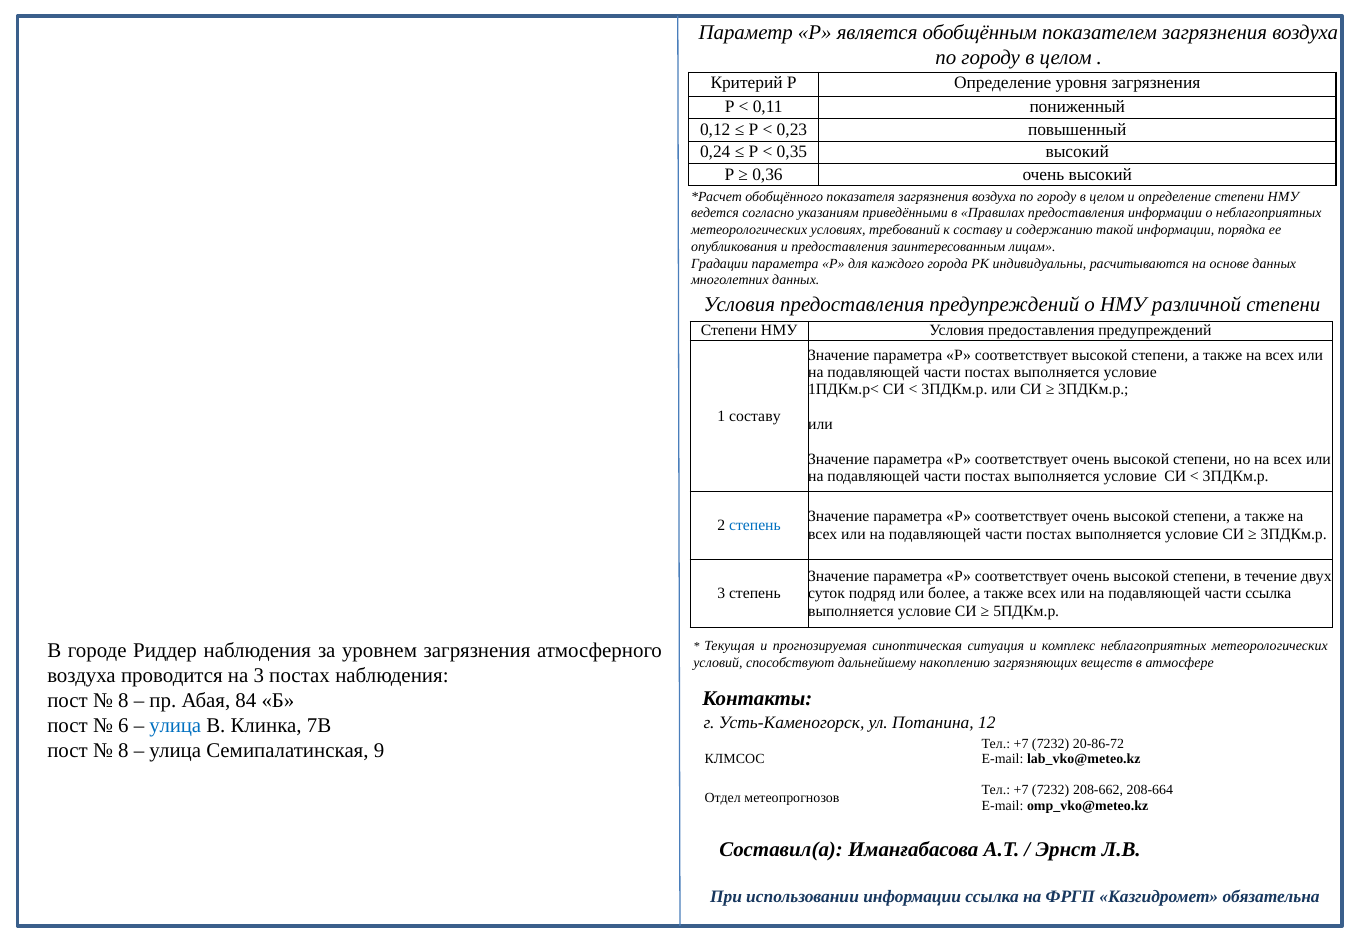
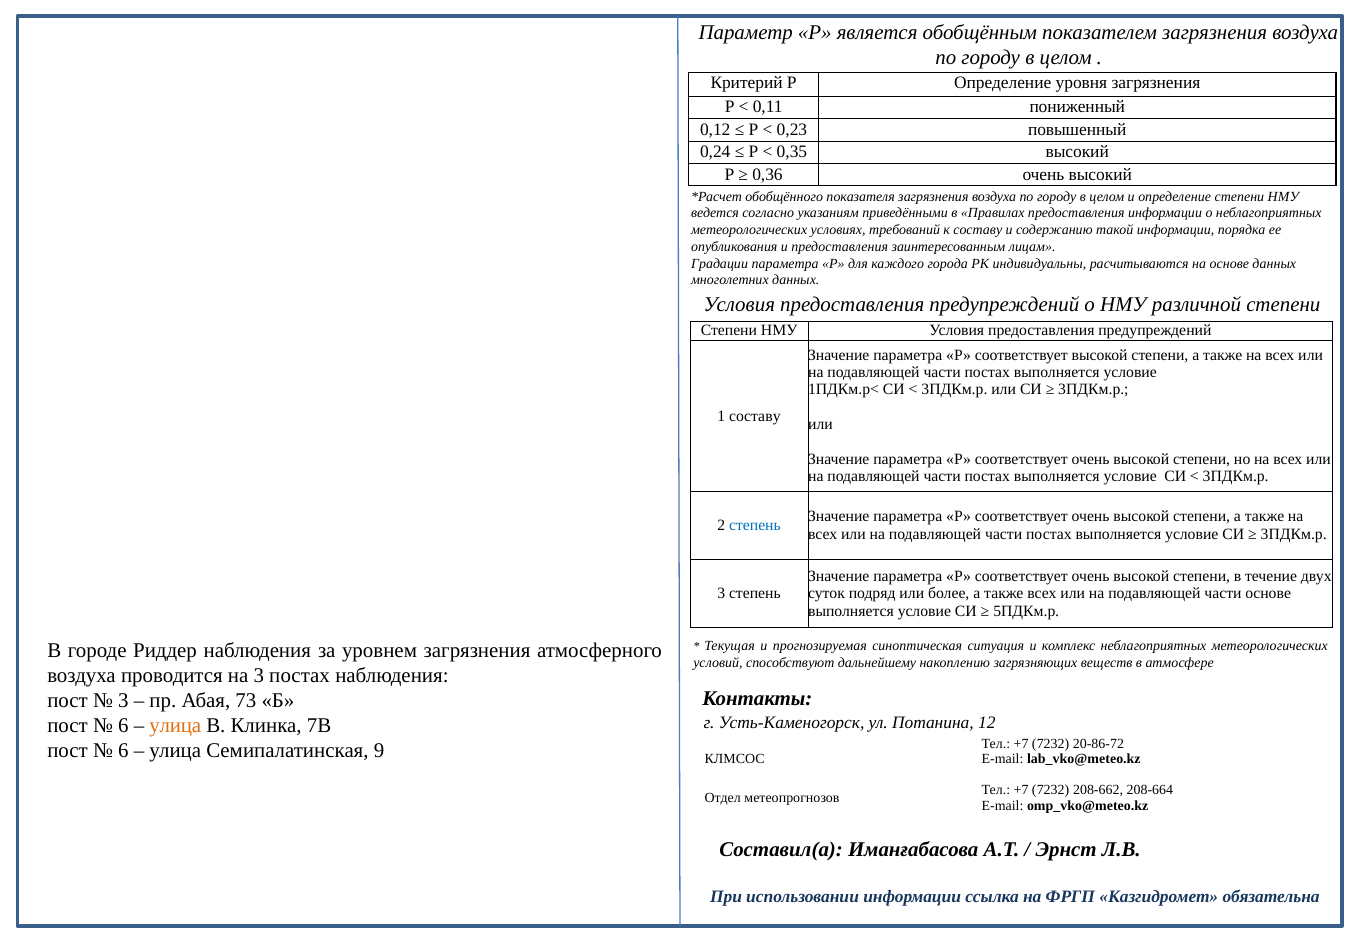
части ссылка: ссылка -> основе
8 at (123, 700): 8 -> 3
84: 84 -> 73
улица at (175, 725) colour: blue -> orange
8 at (123, 750): 8 -> 6
